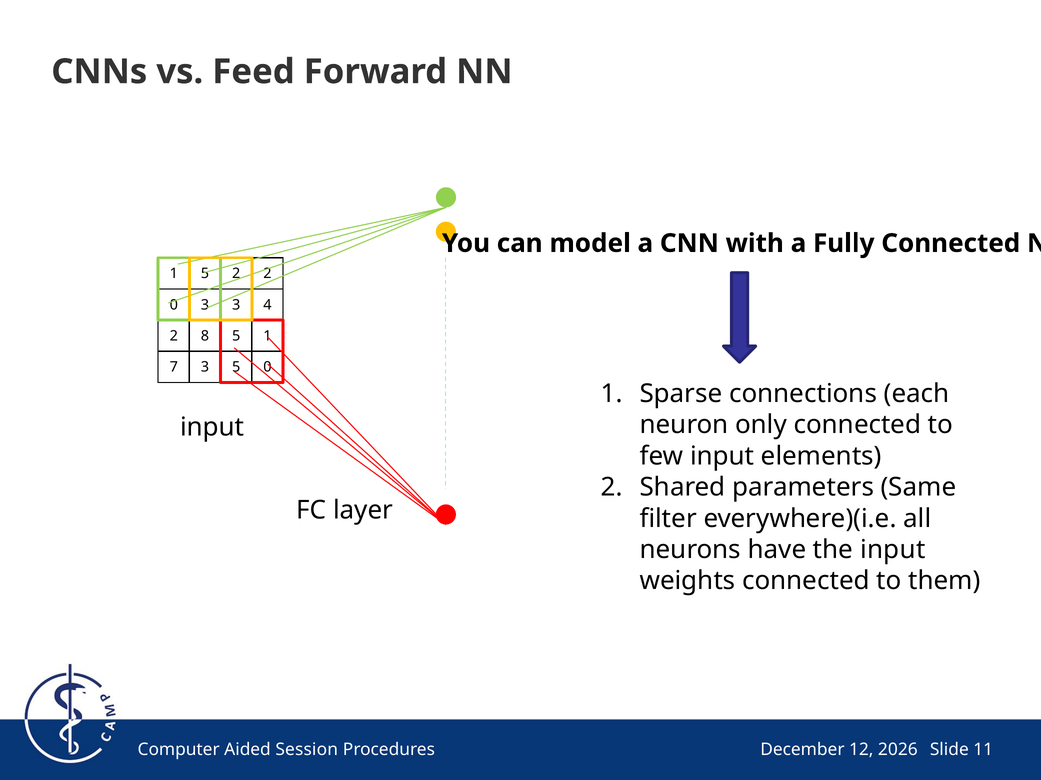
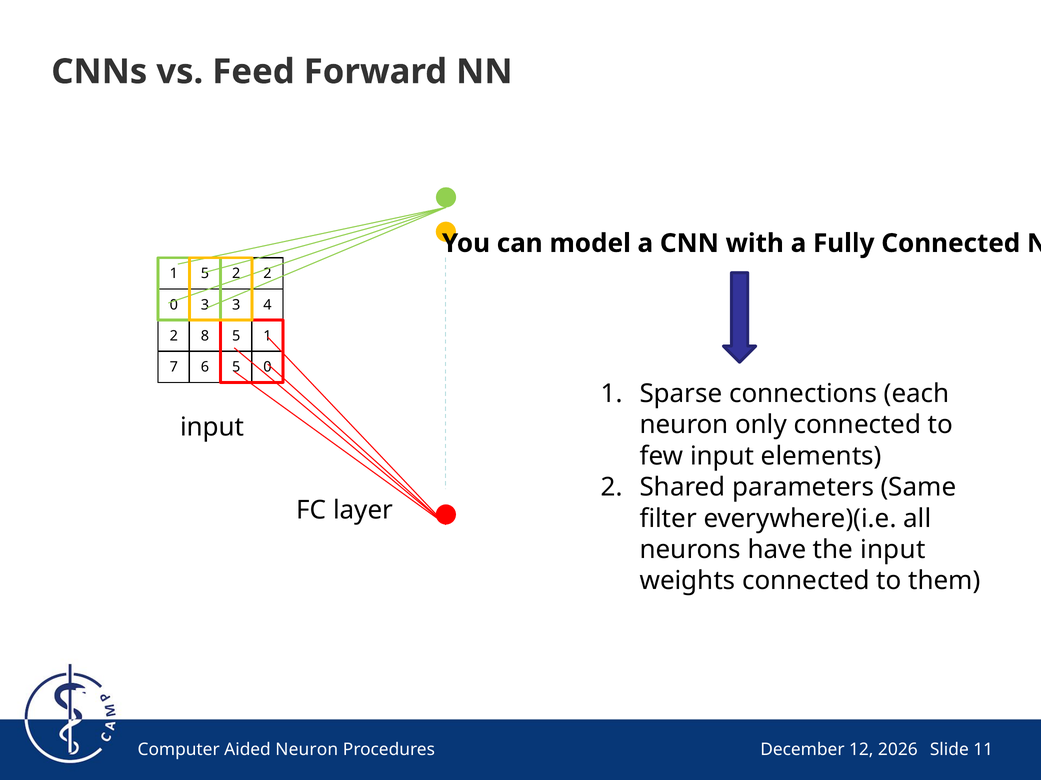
7 3: 3 -> 6
Aided Session: Session -> Neuron
